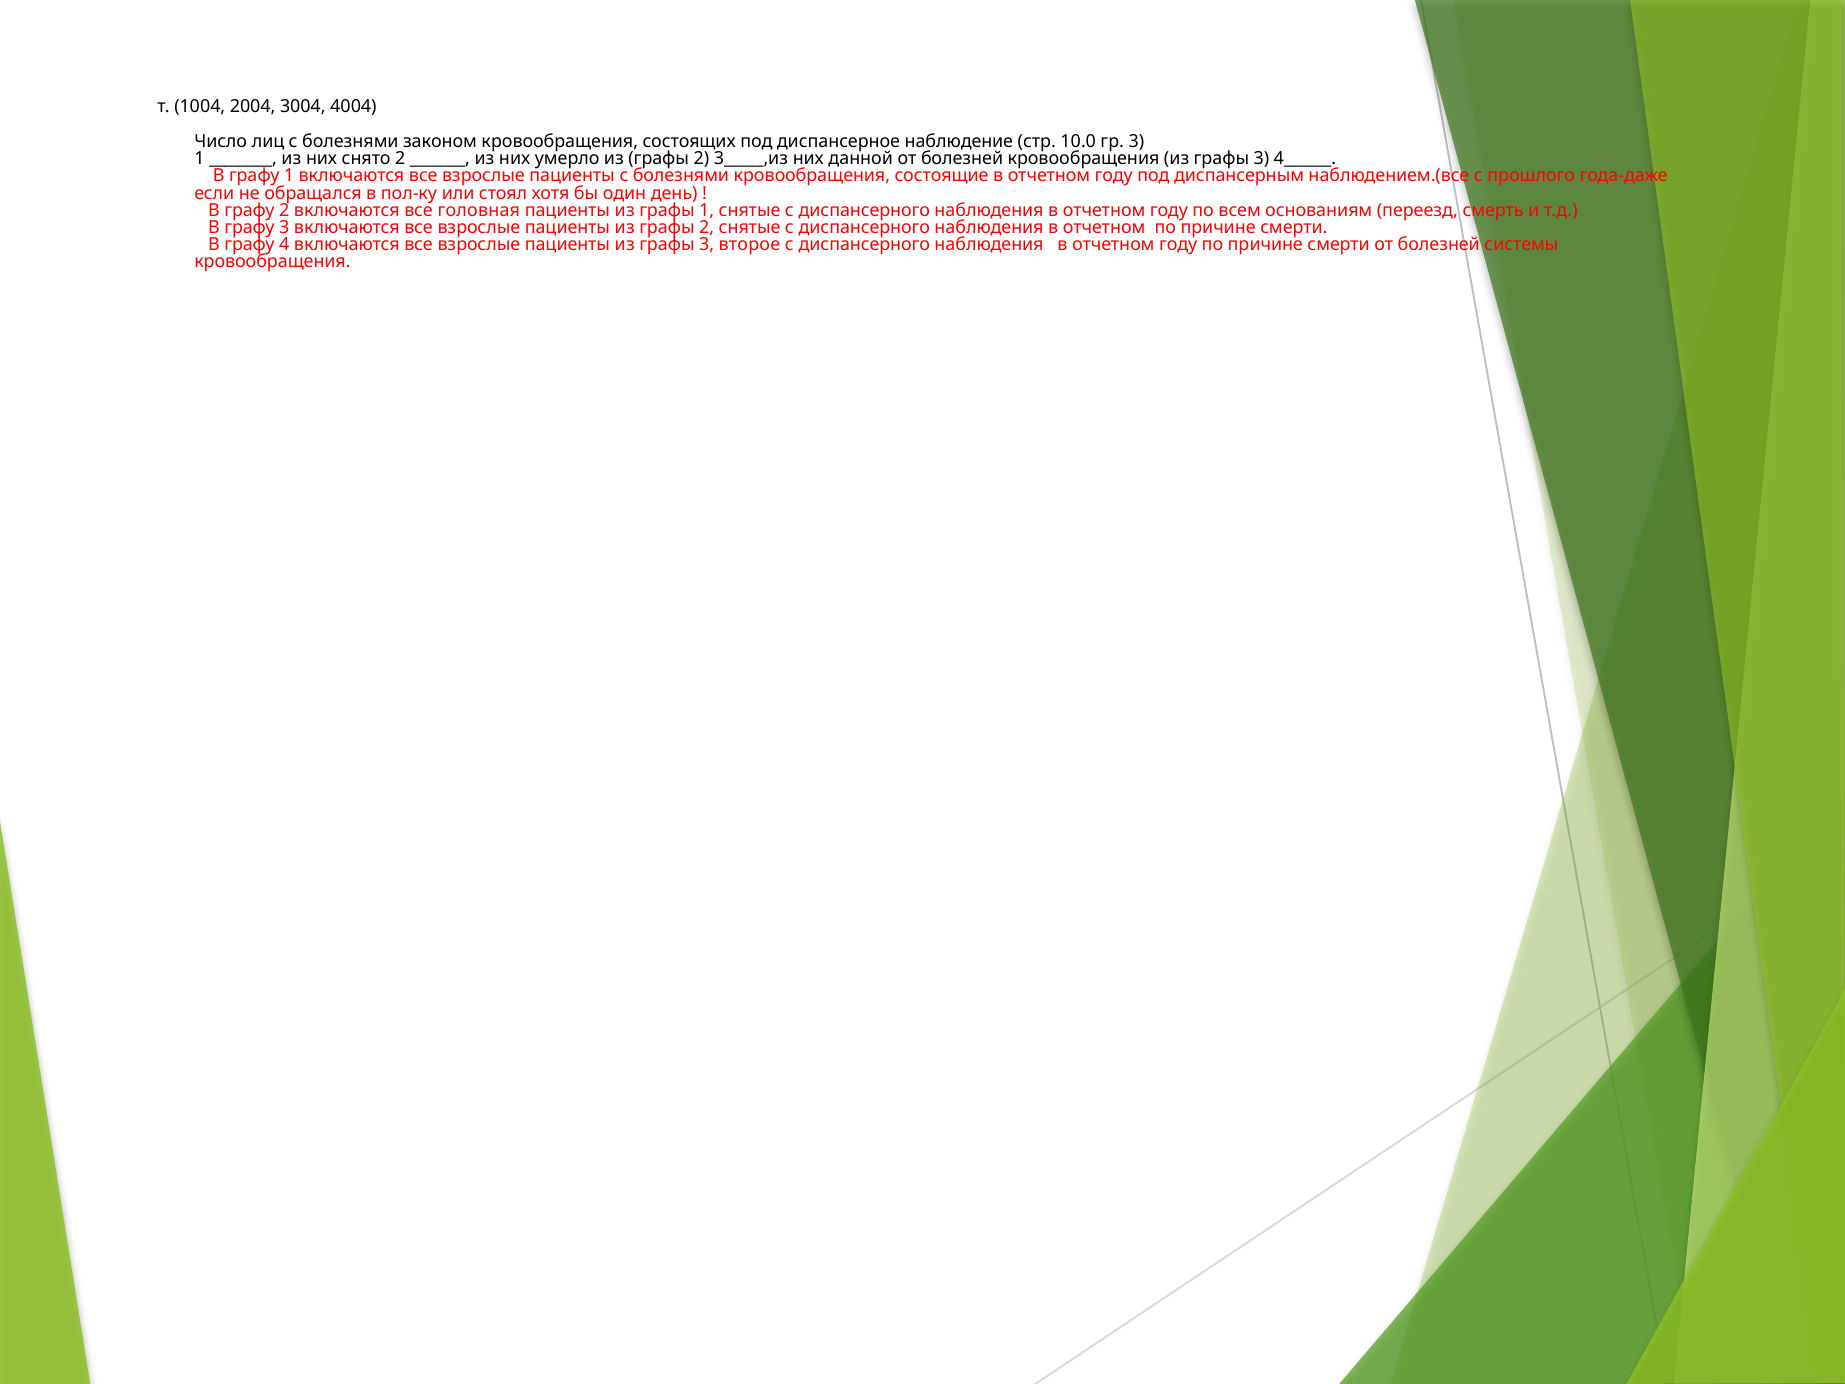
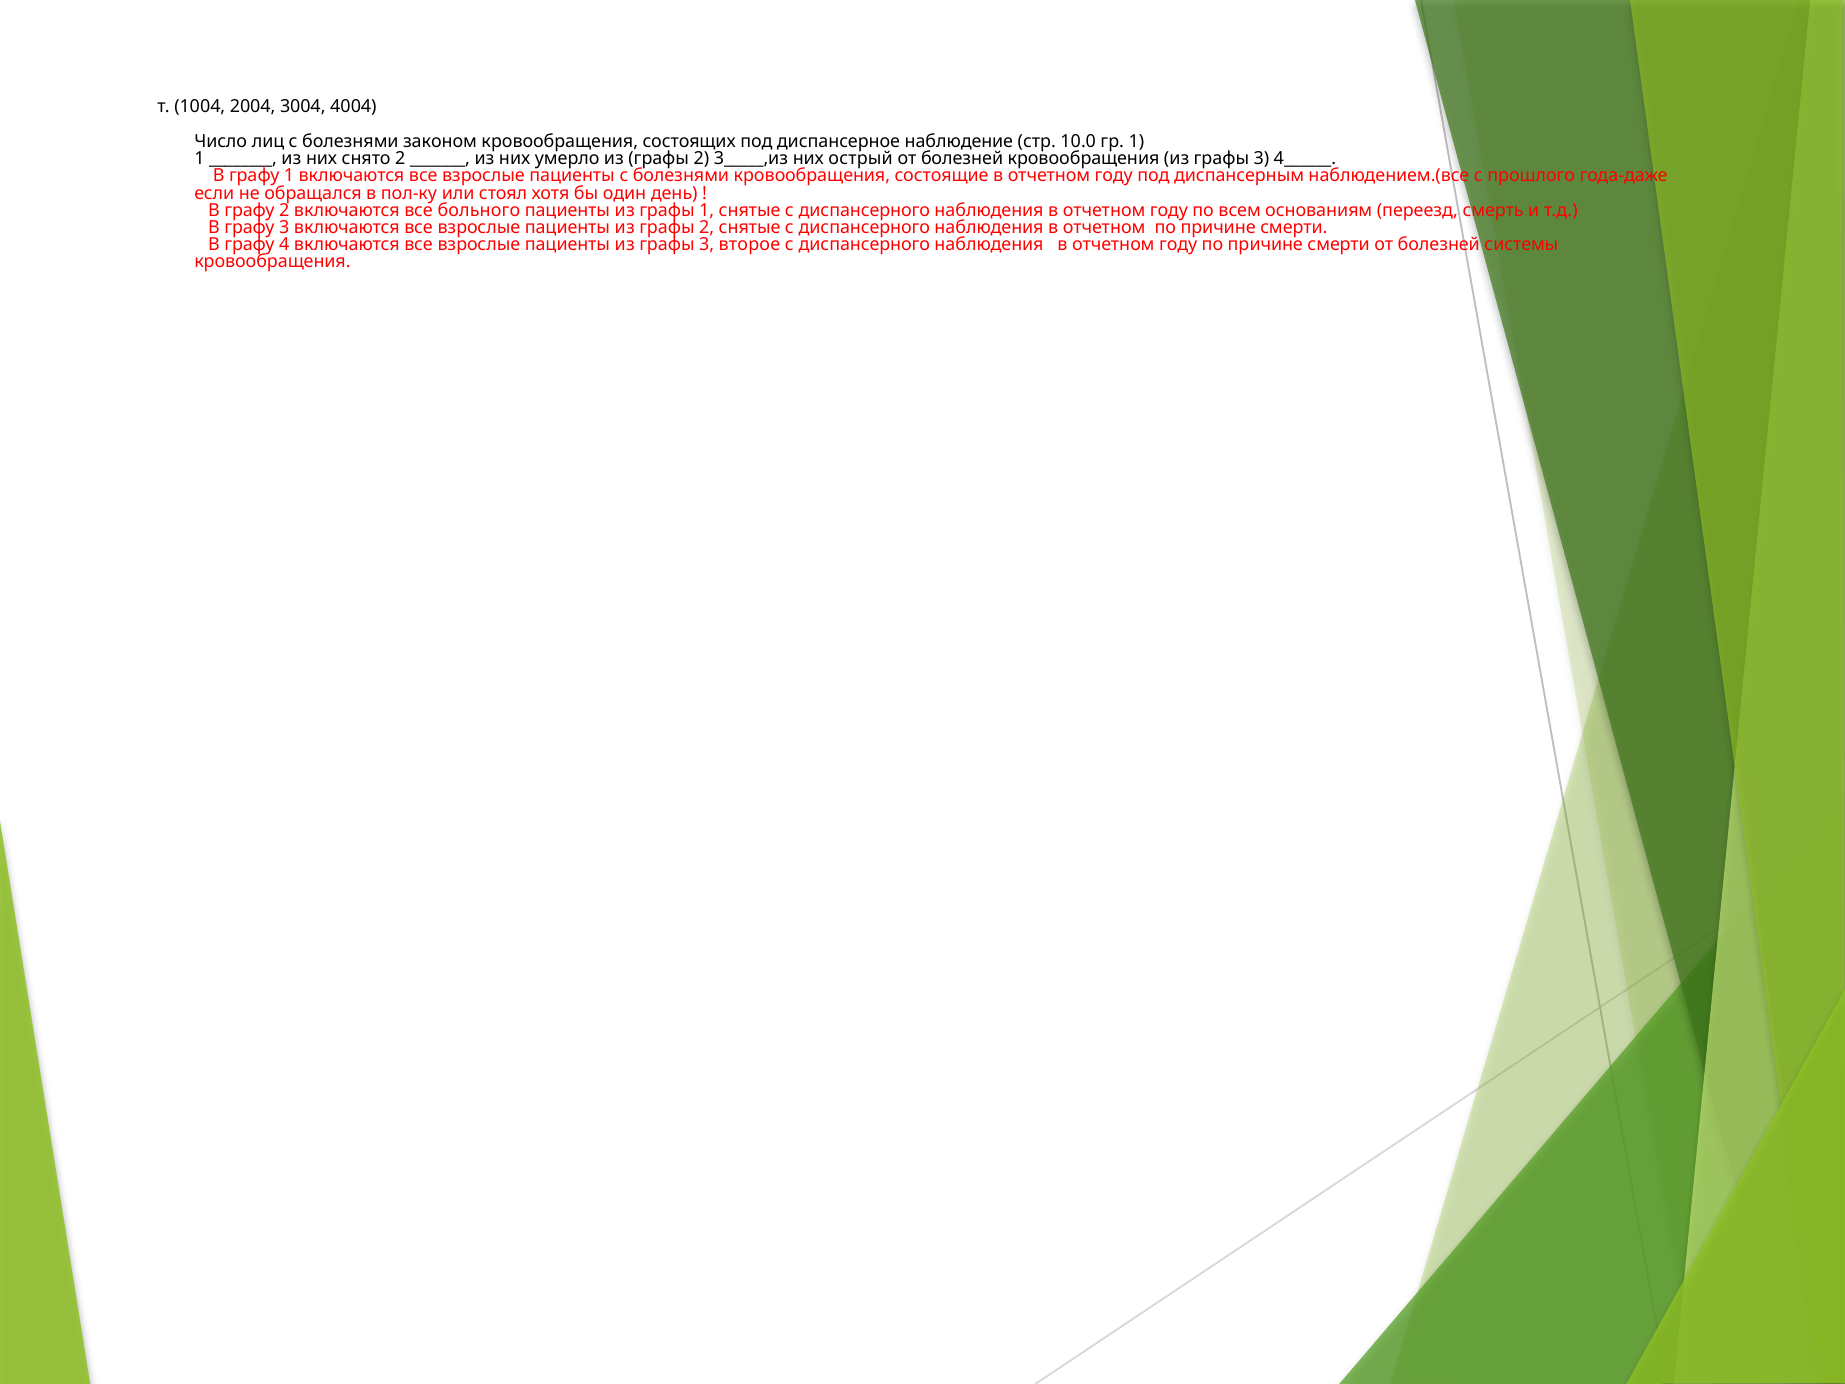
гр 3: 3 -> 1
данной: данной -> острый
головная: головная -> больного
